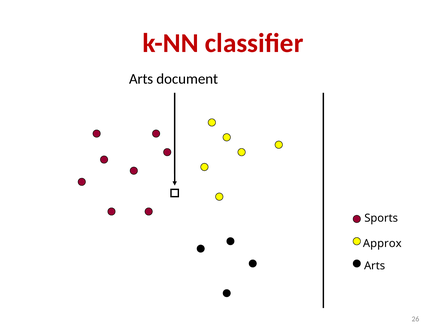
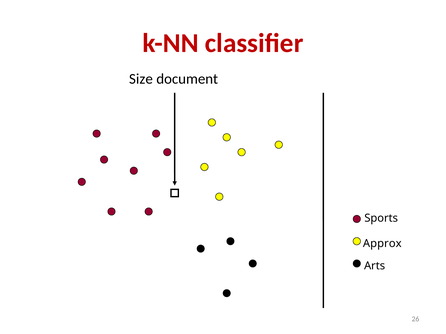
Arts at (141, 79): Arts -> Size
